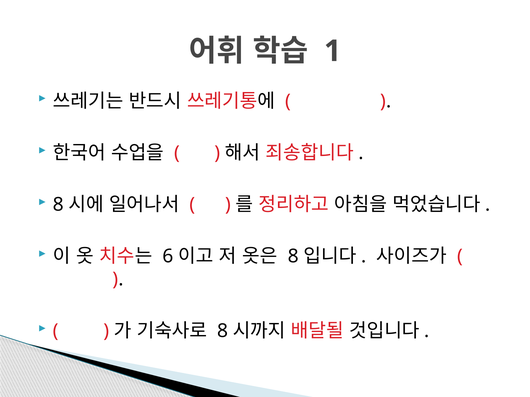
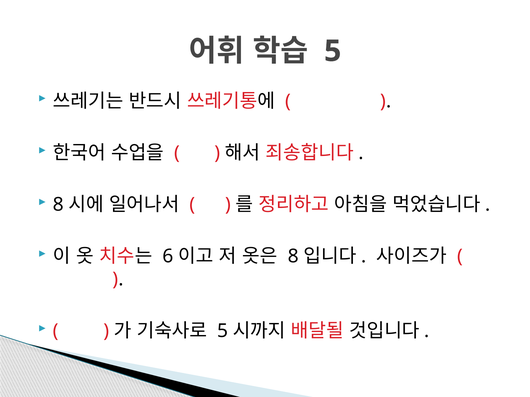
1 at (333, 51): 1 -> 5
8 at (223, 331): 8 -> 5
